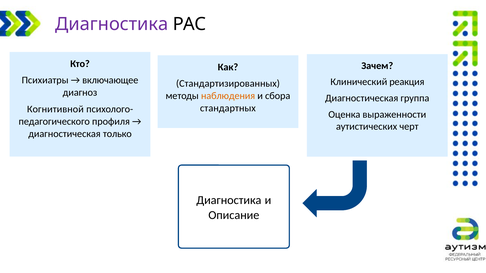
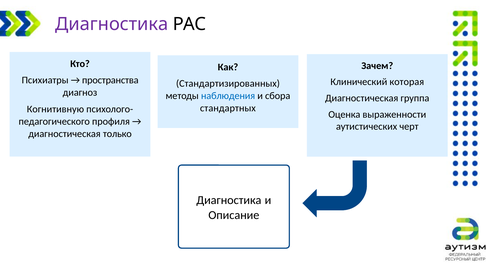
включающее: включающее -> пространства
реакция: реакция -> которая
наблюдения colour: orange -> blue
Когнитивной: Когнитивной -> Когнитивную
